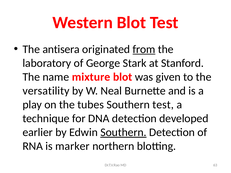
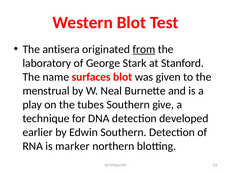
mixture: mixture -> surfaces
versatility: versatility -> menstrual
Southern test: test -> give
Southern at (123, 132) underline: present -> none
